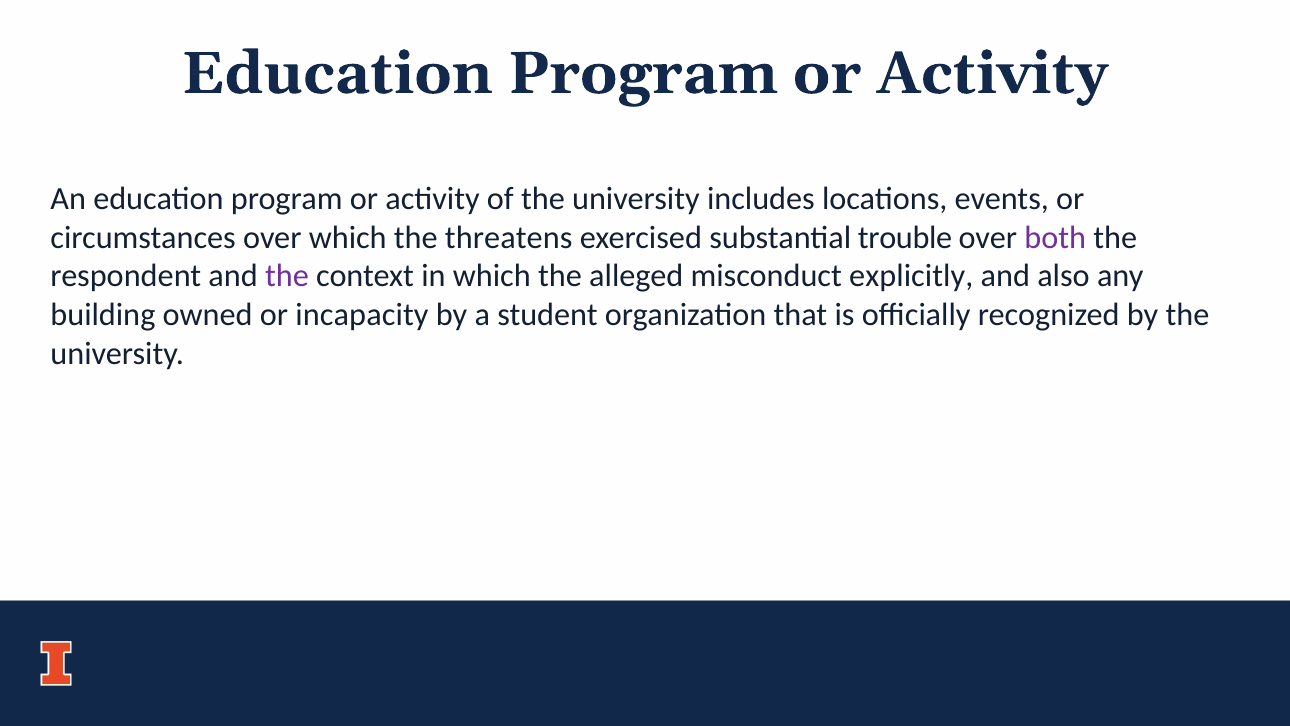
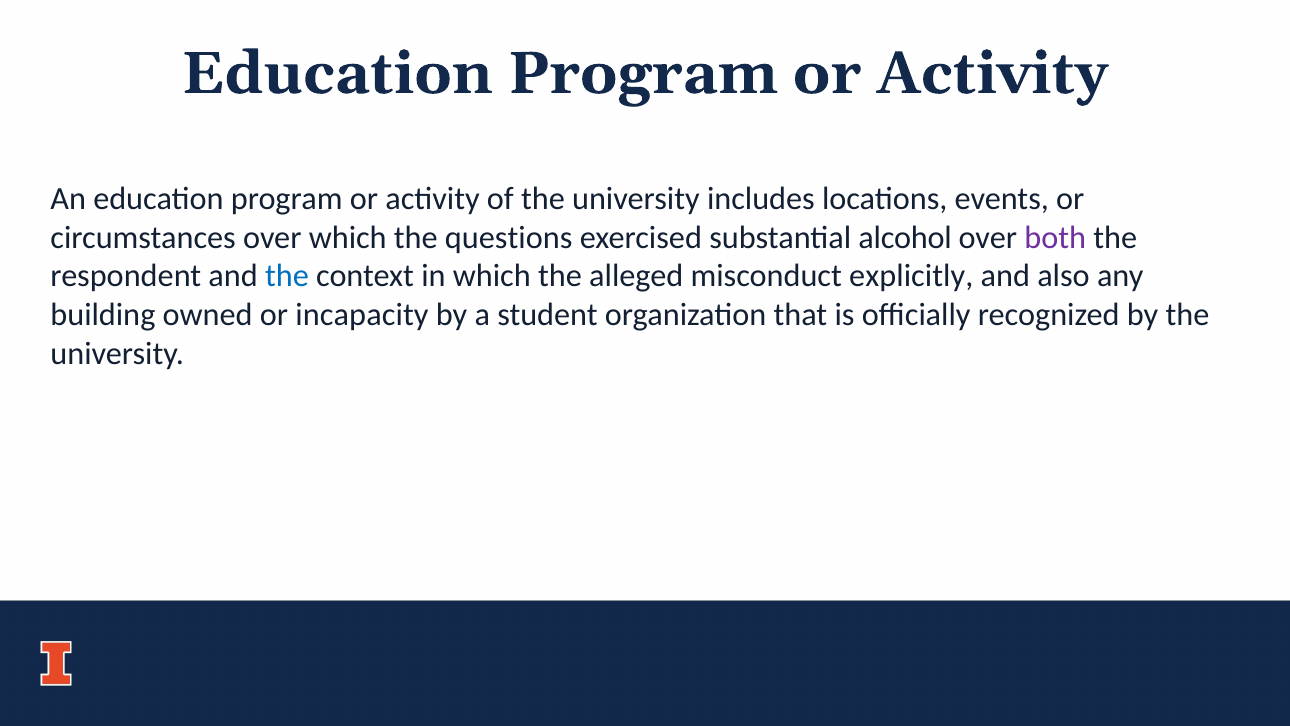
threatens: threatens -> questions
trouble: trouble -> alcohol
the at (287, 276) colour: purple -> blue
